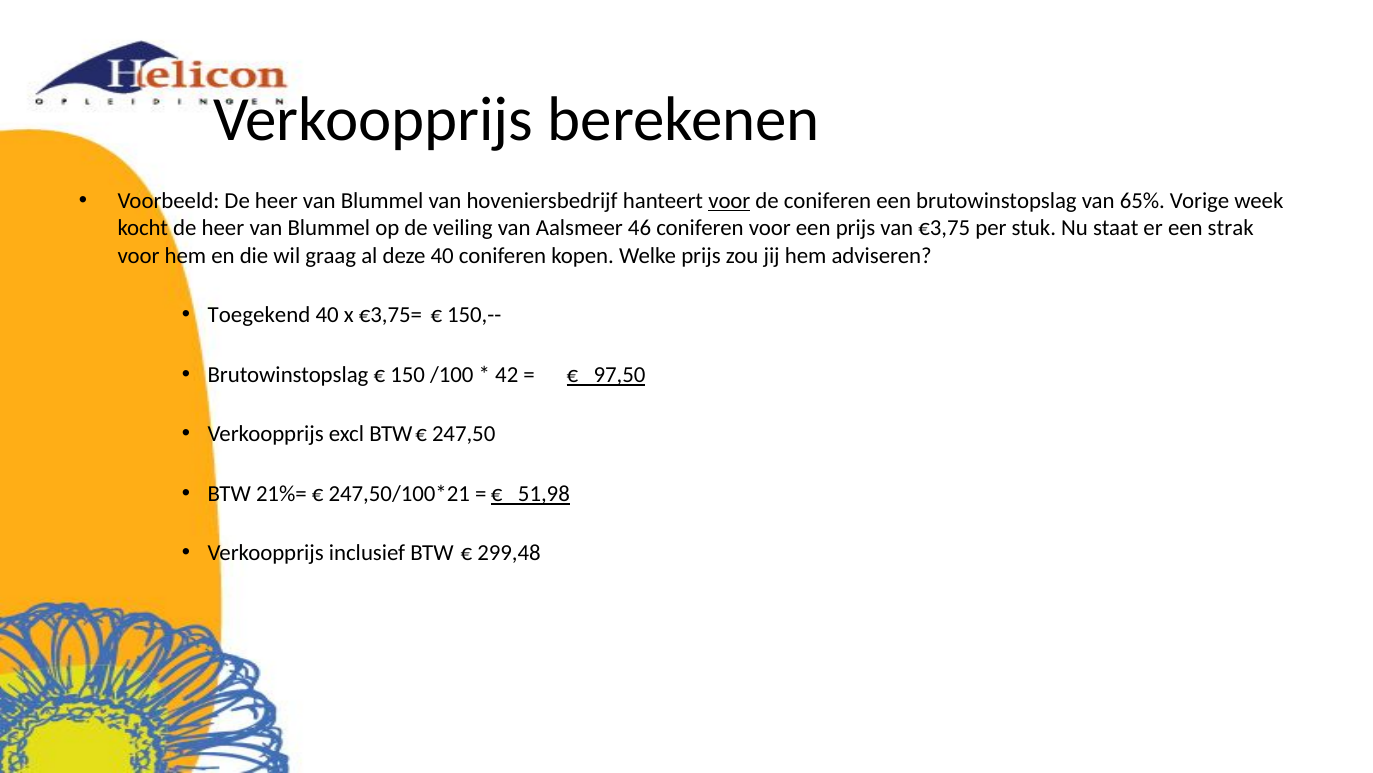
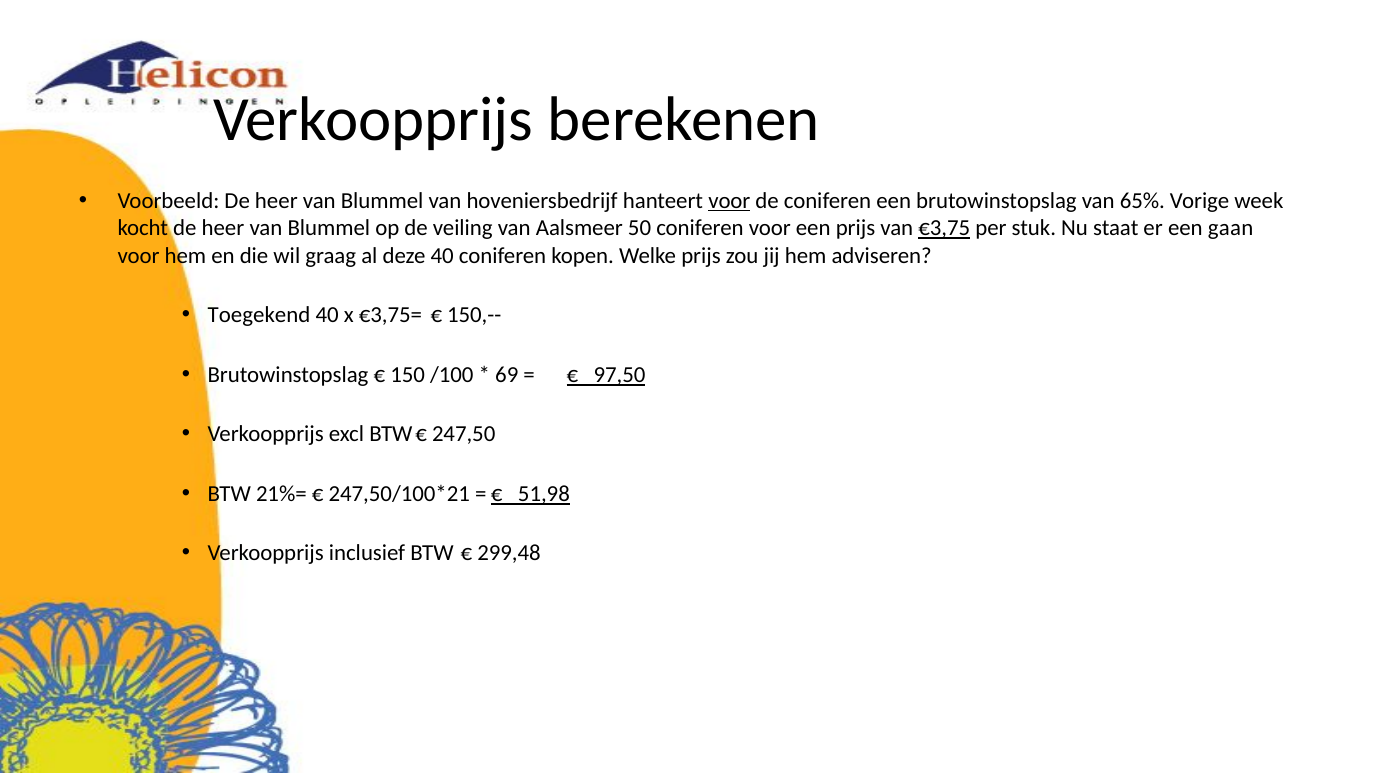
46: 46 -> 50
€3,75 underline: none -> present
strak: strak -> gaan
42: 42 -> 69
